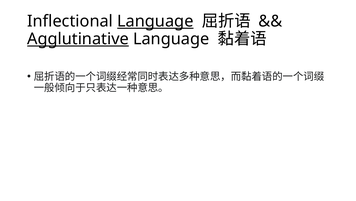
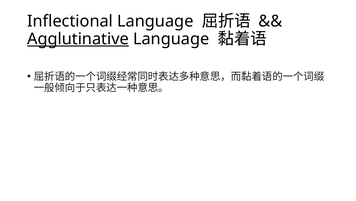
Language at (155, 21) underline: present -> none
